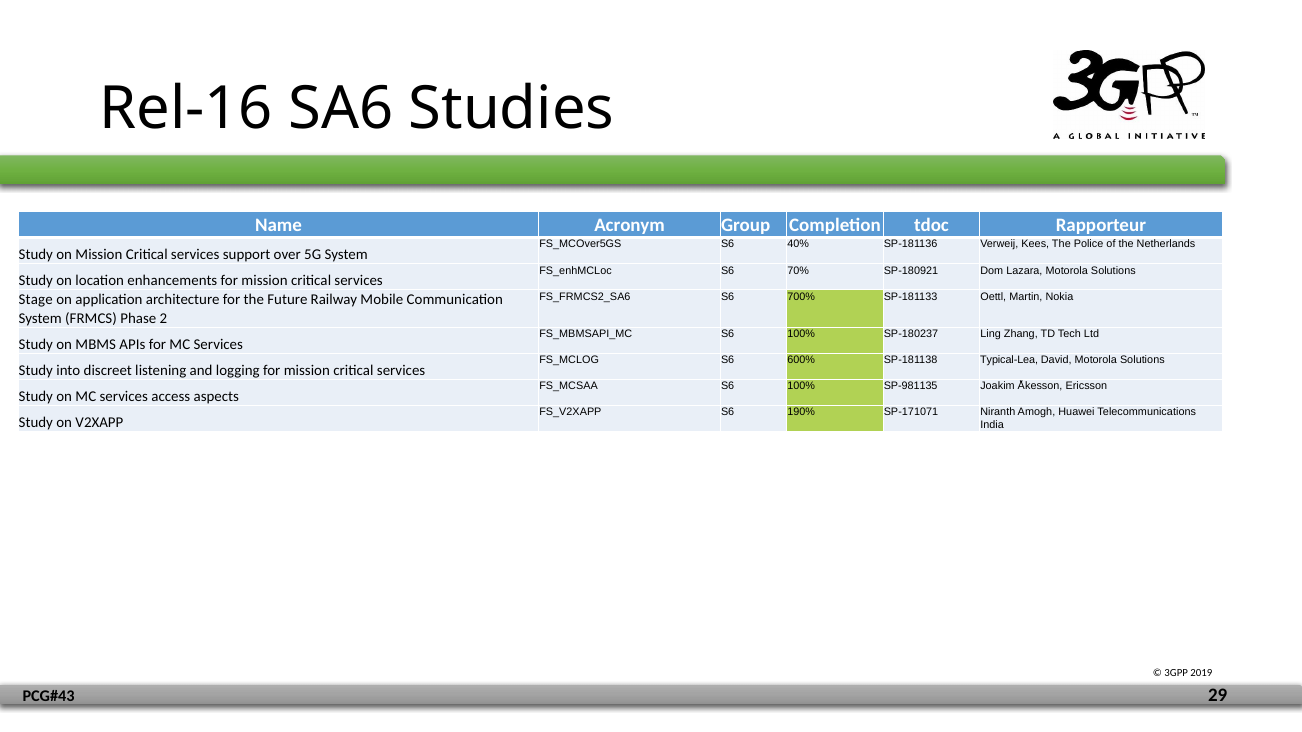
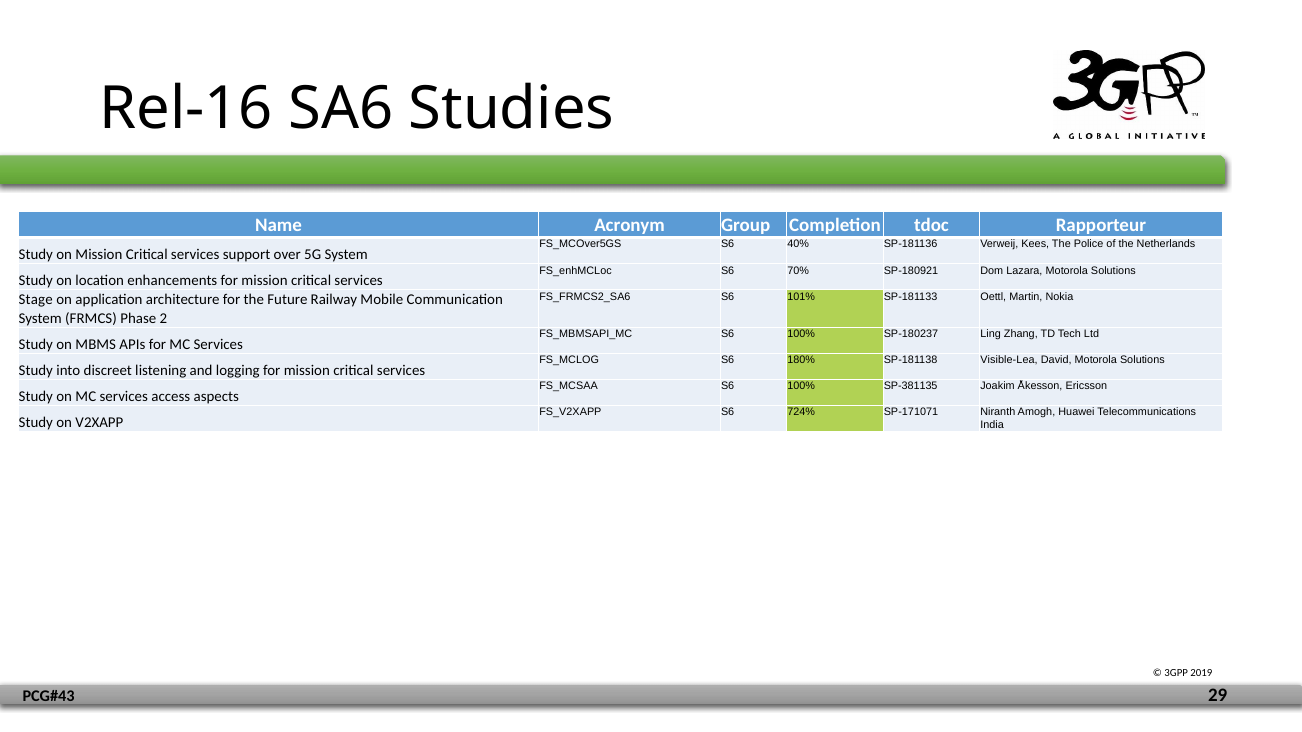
700%: 700% -> 101%
600%: 600% -> 180%
Typical-Lea: Typical-Lea -> Visible-Lea
SP-981135: SP-981135 -> SP-381135
190%: 190% -> 724%
